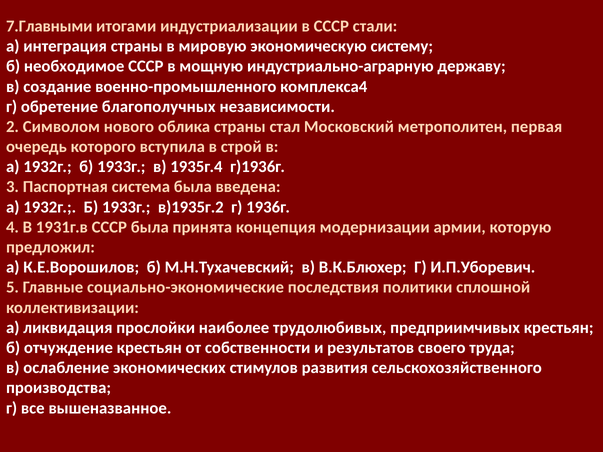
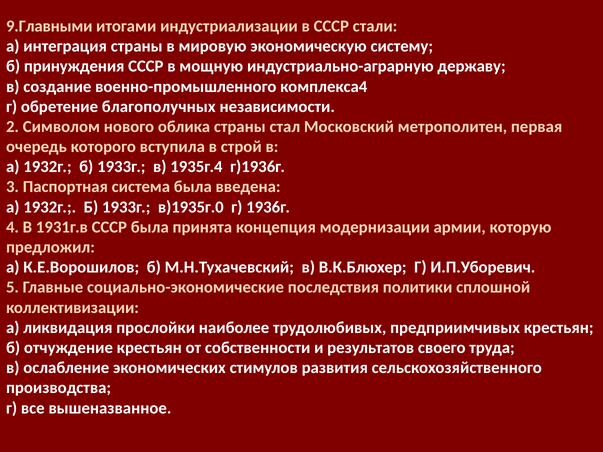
7.Главными: 7.Главными -> 9.Главными
необходимое: необходимое -> принуждения
в)1935г.2: в)1935г.2 -> в)1935г.0
